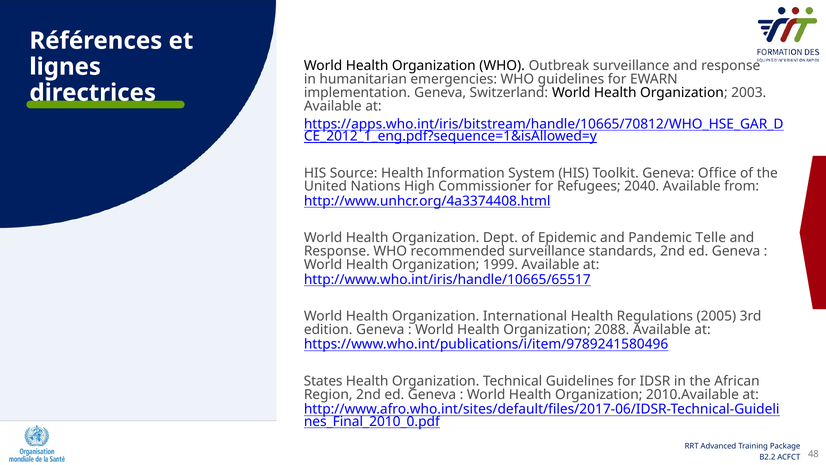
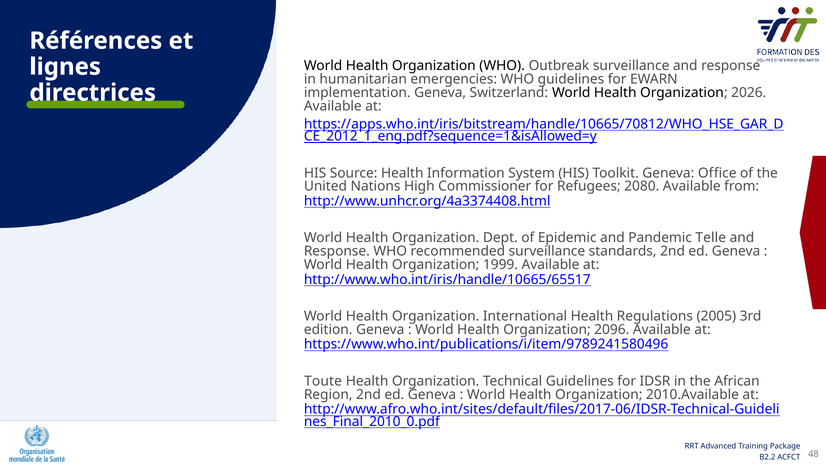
2003: 2003 -> 2026
2040: 2040 -> 2080
2088: 2088 -> 2096
States: States -> Toute
